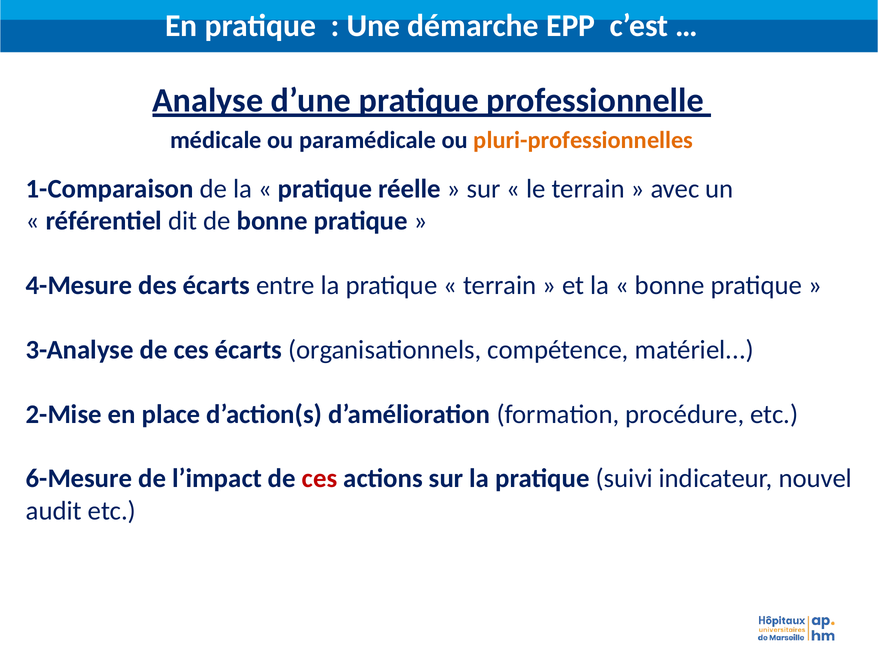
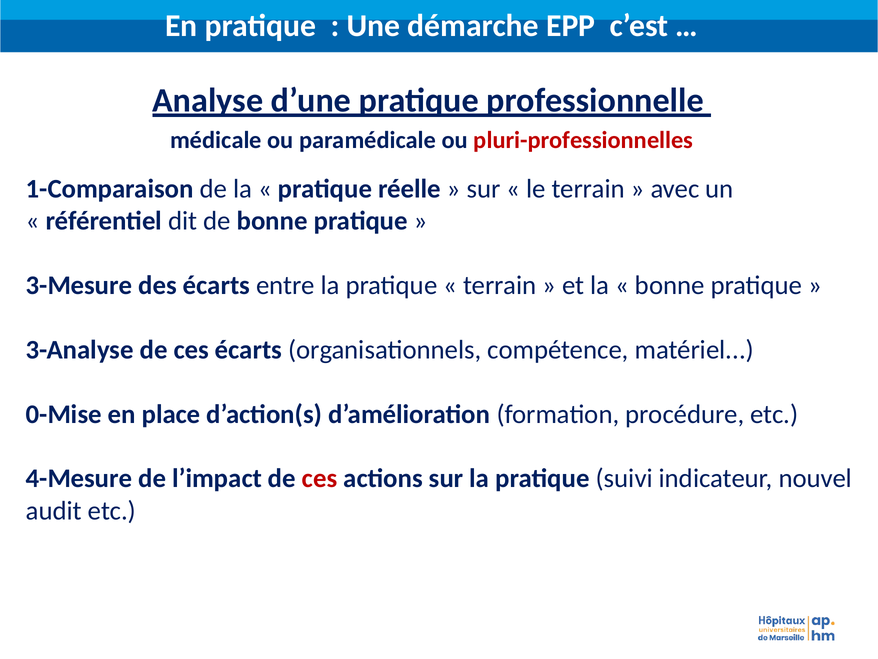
pluri-professionnelles colour: orange -> red
4-Mesure: 4-Mesure -> 3-Mesure
2-Mise: 2-Mise -> 0-Mise
6-Mesure: 6-Mesure -> 4-Mesure
